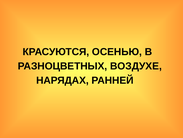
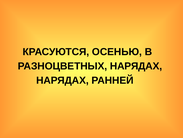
РАЗНОЦВЕТНЫХ ВОЗДУХЕ: ВОЗДУХЕ -> НАРЯДАХ
